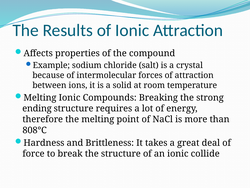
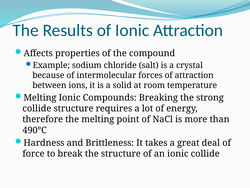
ending at (37, 108): ending -> collide
808°C: 808°C -> 490°C
